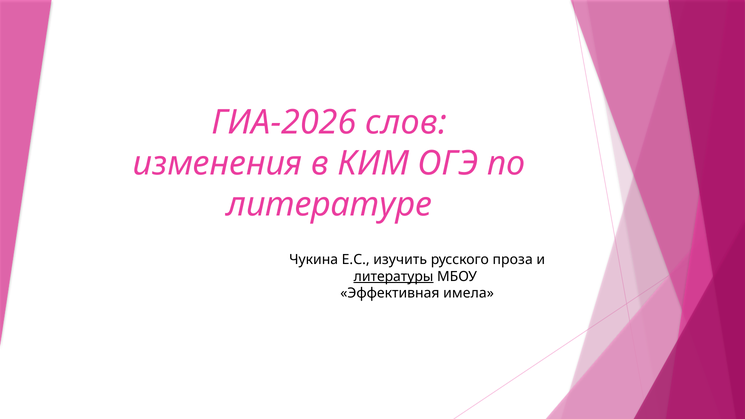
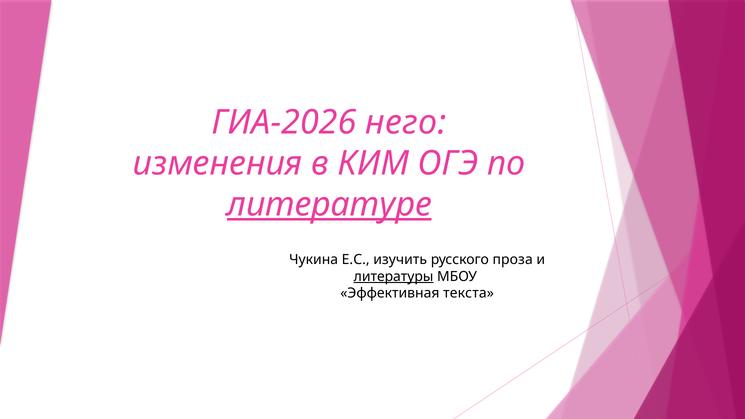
слов: слов -> него
литературе underline: none -> present
имела: имела -> текста
